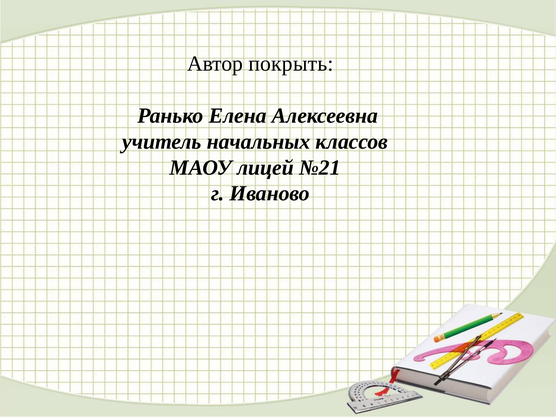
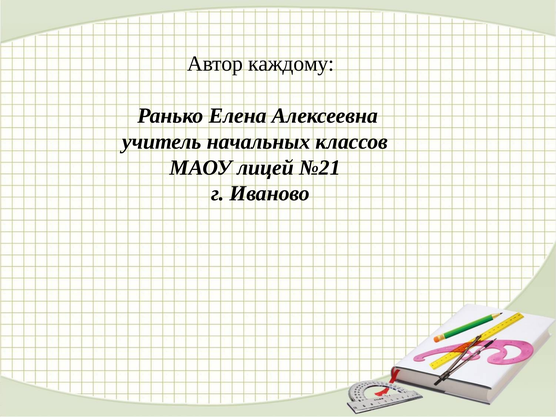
покрыть: покрыть -> каждому
